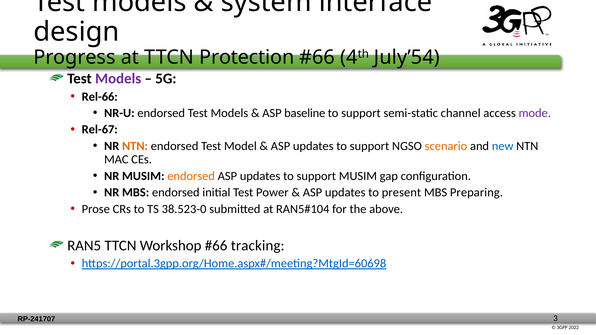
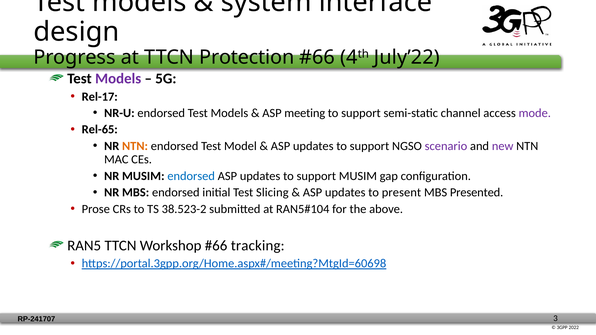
July’54: July’54 -> July’22
Rel-66: Rel-66 -> Rel-17
baseline: baseline -> meeting
Rel-67: Rel-67 -> Rel-65
scenario colour: orange -> purple
new colour: blue -> purple
endorsed at (191, 176) colour: orange -> blue
Power: Power -> Slicing
Preparing: Preparing -> Presented
38.523-0: 38.523-0 -> 38.523-2
